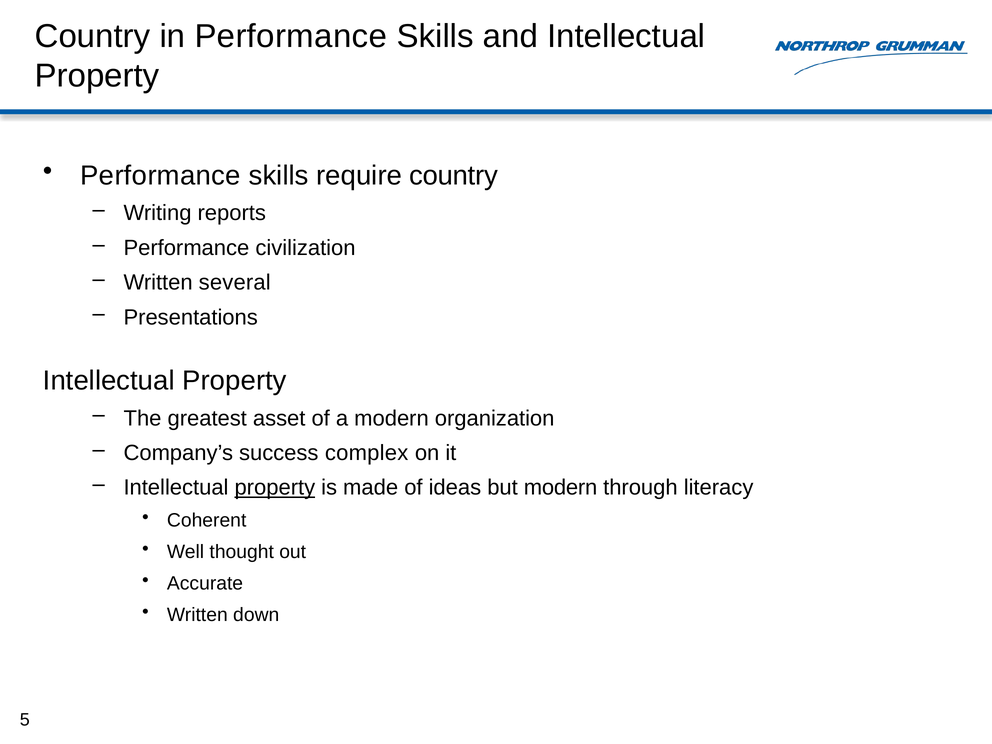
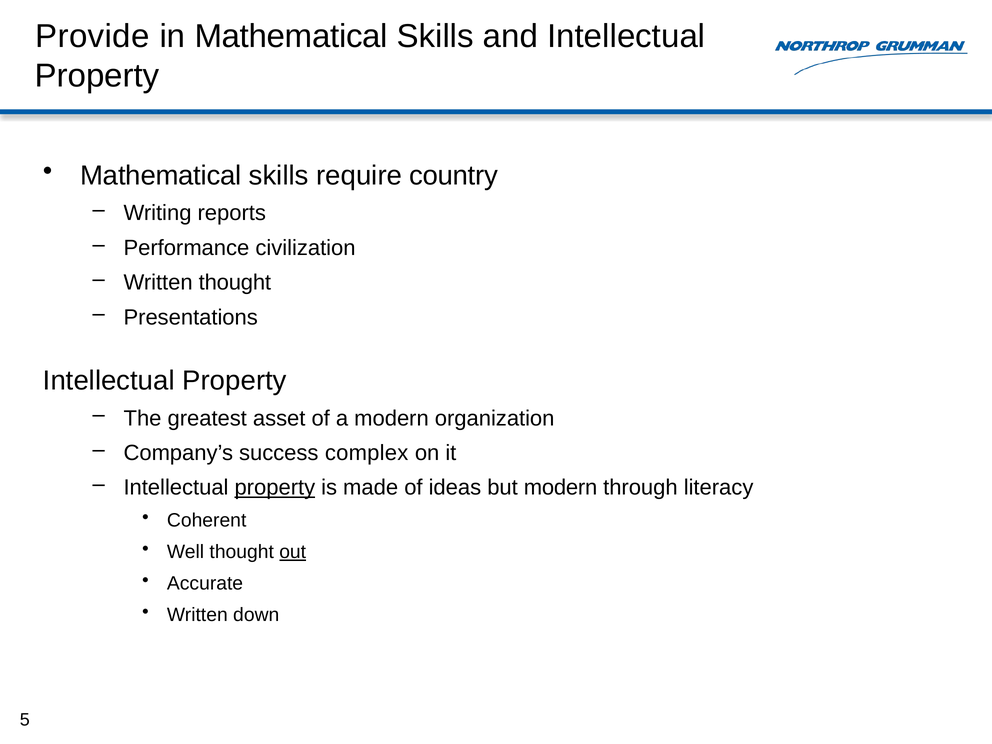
Country at (93, 36): Country -> Provide
in Performance: Performance -> Mathematical
Performance at (161, 176): Performance -> Mathematical
Written several: several -> thought
out underline: none -> present
